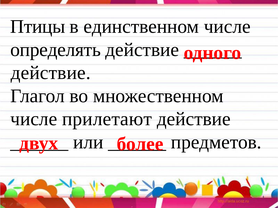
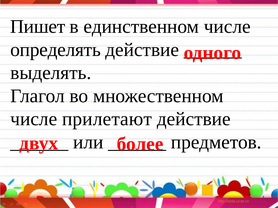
Птицы: Птицы -> Пишет
действие at (51, 73): действие -> выделять
